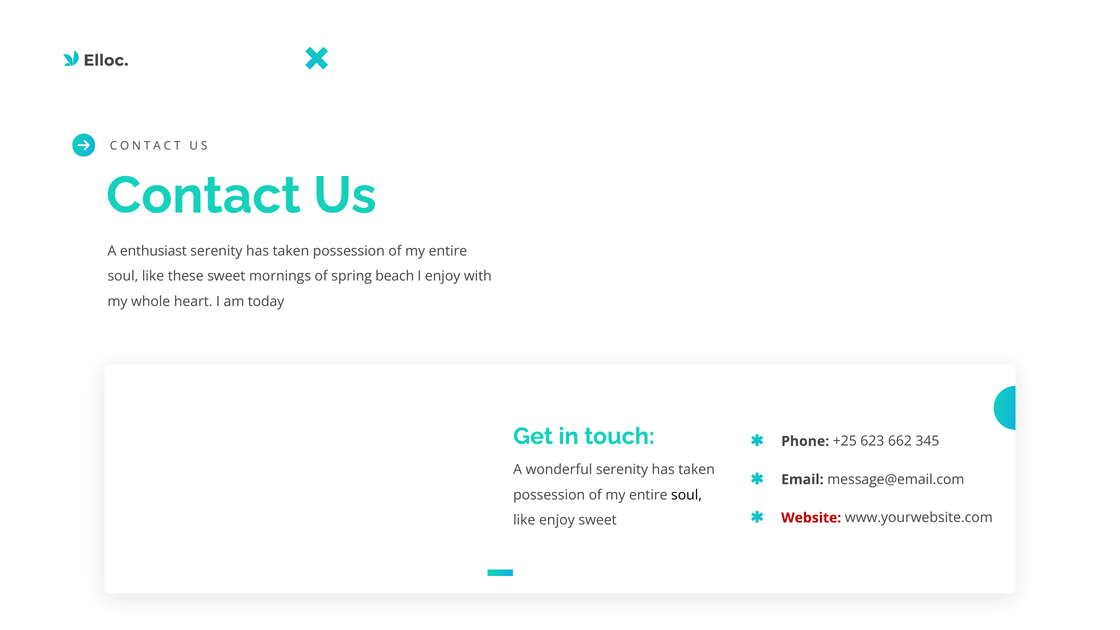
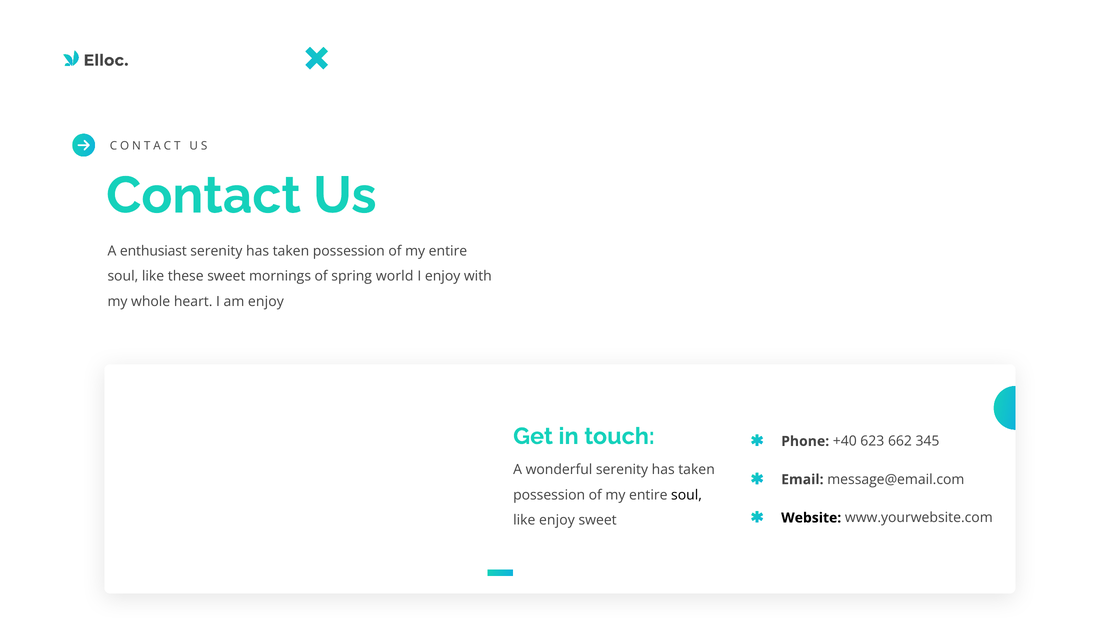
beach: beach -> world
am today: today -> enjoy
+25: +25 -> +40
Website colour: red -> black
